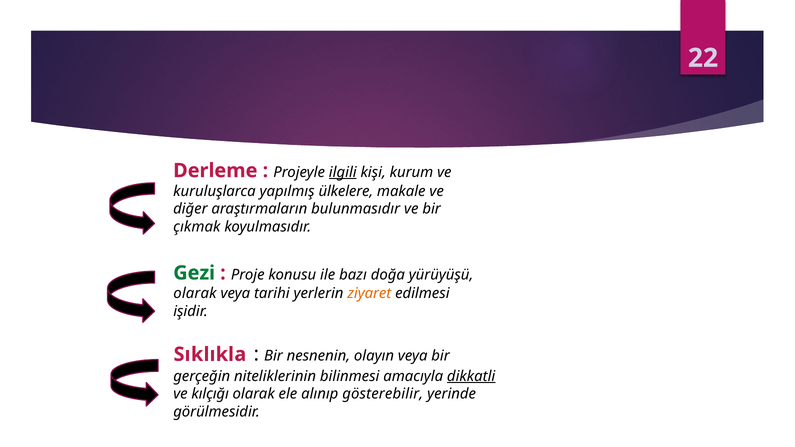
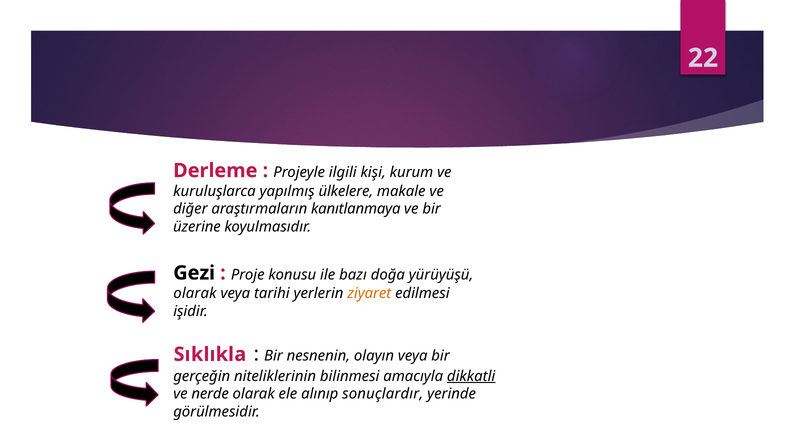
ilgili underline: present -> none
bulunmasıdır: bulunmasıdır -> kanıtlanmaya
çıkmak: çıkmak -> üzerine
Gezi colour: green -> black
kılçığı: kılçığı -> nerde
gösterebilir: gösterebilir -> sonuçlardır
